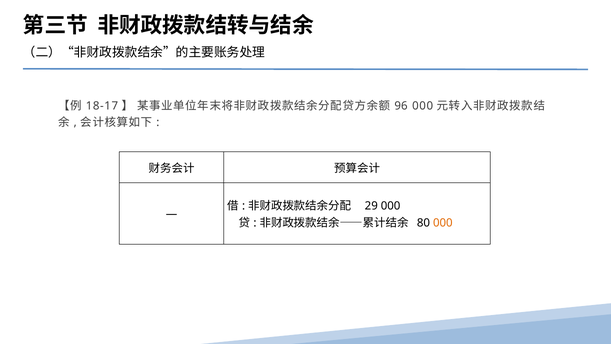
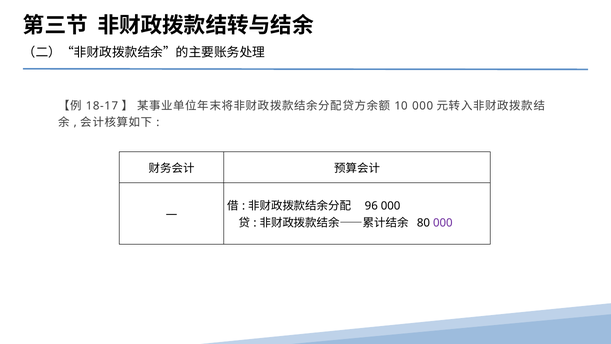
96: 96 -> 10
29: 29 -> 96
000 at (443, 223) colour: orange -> purple
